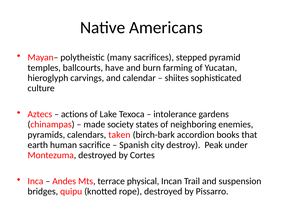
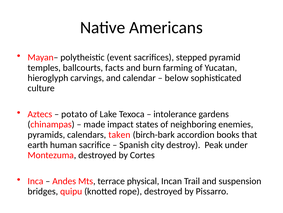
many: many -> event
have: have -> facts
shiites: shiites -> below
actions: actions -> potato
society: society -> impact
